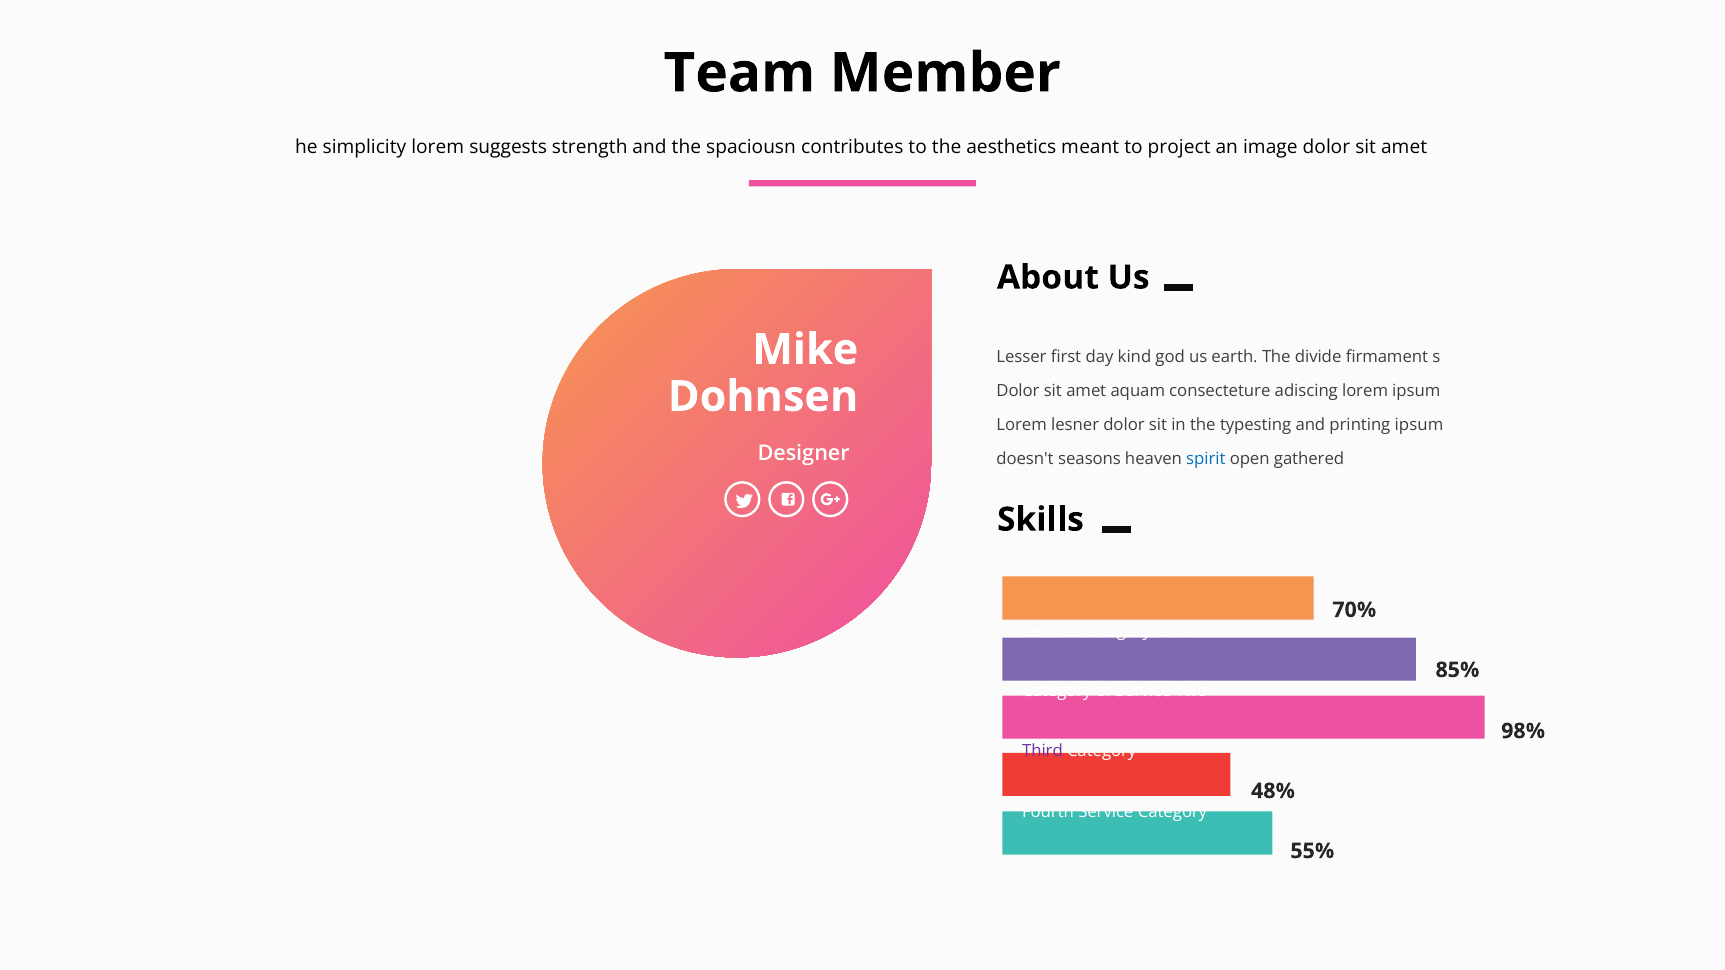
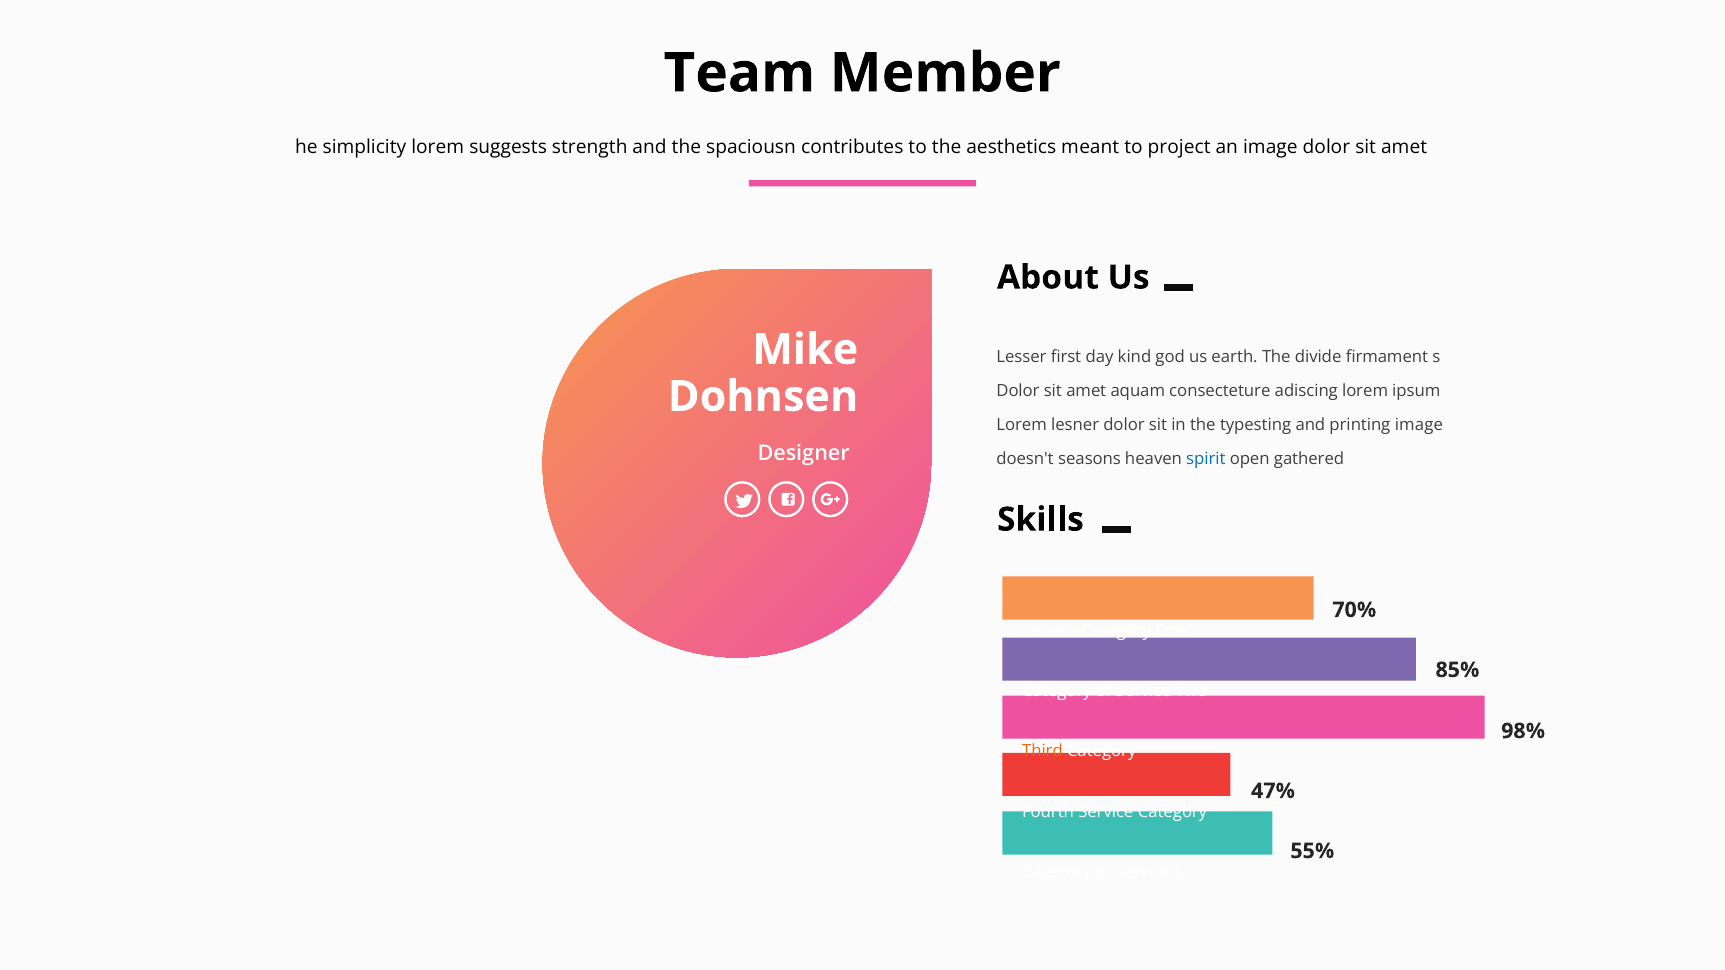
printing ipsum: ipsum -> image
Third colour: purple -> orange
48%: 48% -> 47%
